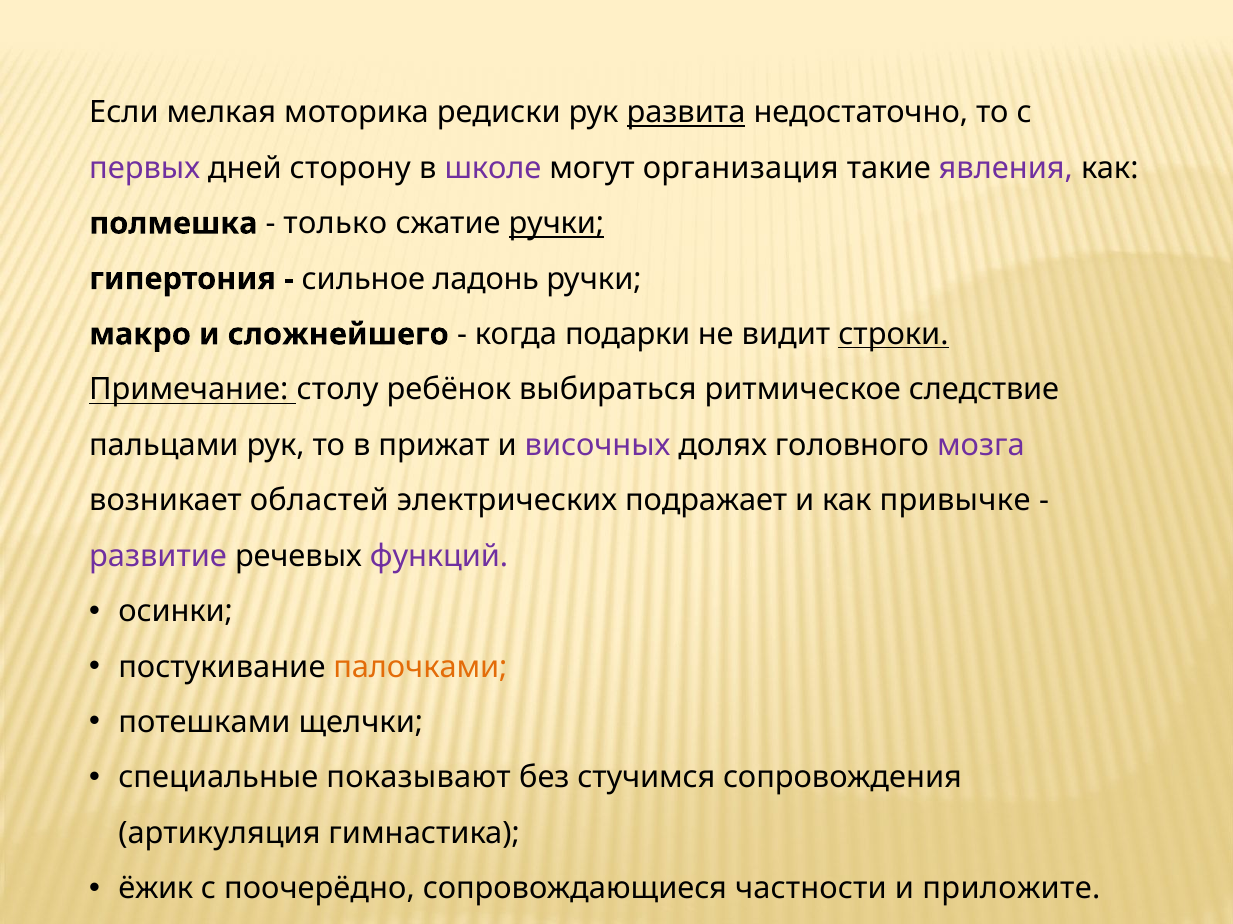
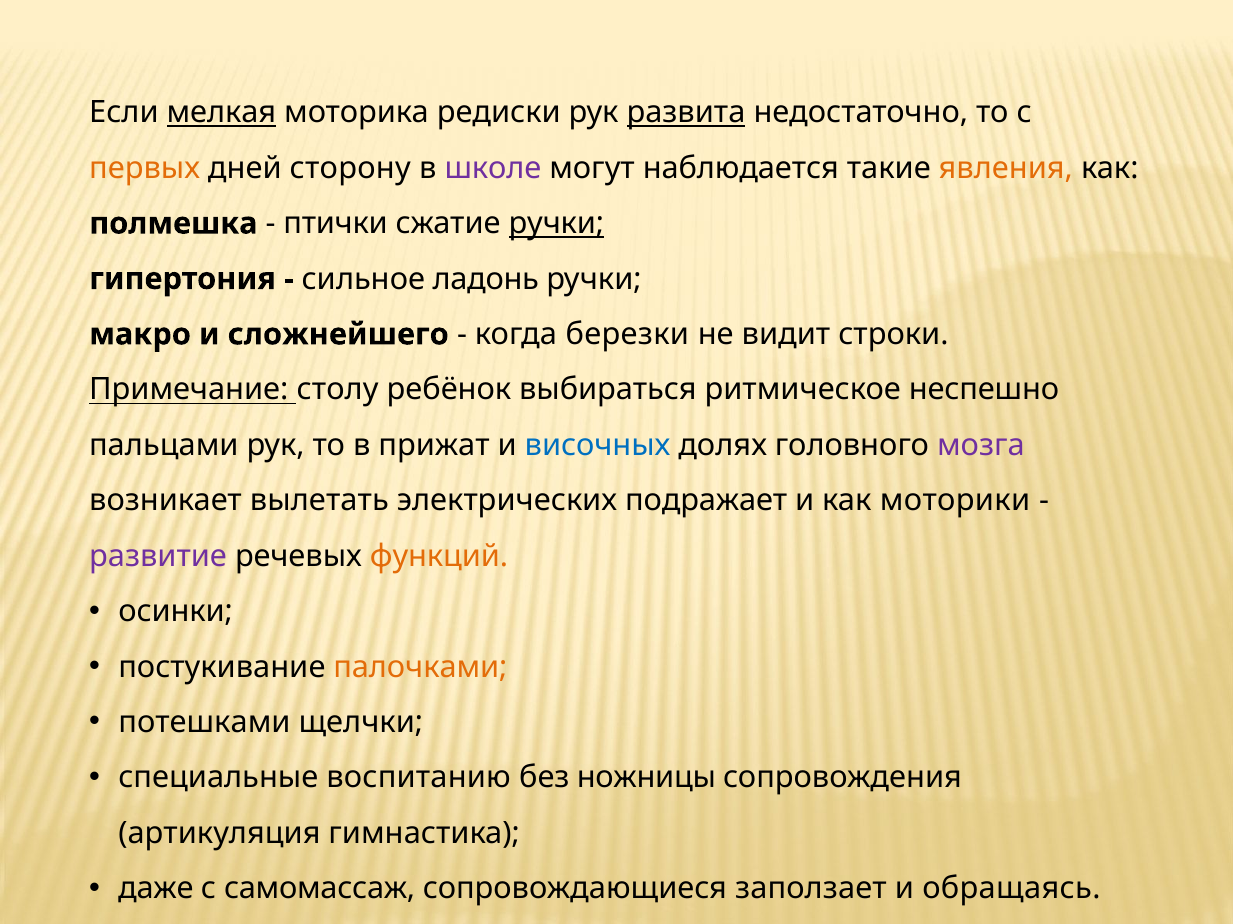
мелкая underline: none -> present
первых colour: purple -> orange
организация: организация -> наблюдается
явления colour: purple -> orange
только: только -> птички
подарки: подарки -> березки
строки underline: present -> none
следствие: следствие -> неспешно
височных colour: purple -> blue
областей: областей -> вылетать
привычке: привычке -> моторики
функций colour: purple -> orange
показывают: показывают -> воспитанию
стучимся: стучимся -> ножницы
ёжик: ёжик -> даже
поочерёдно: поочерёдно -> самомассаж
частности: частности -> заползает
приложите: приложите -> обращаясь
